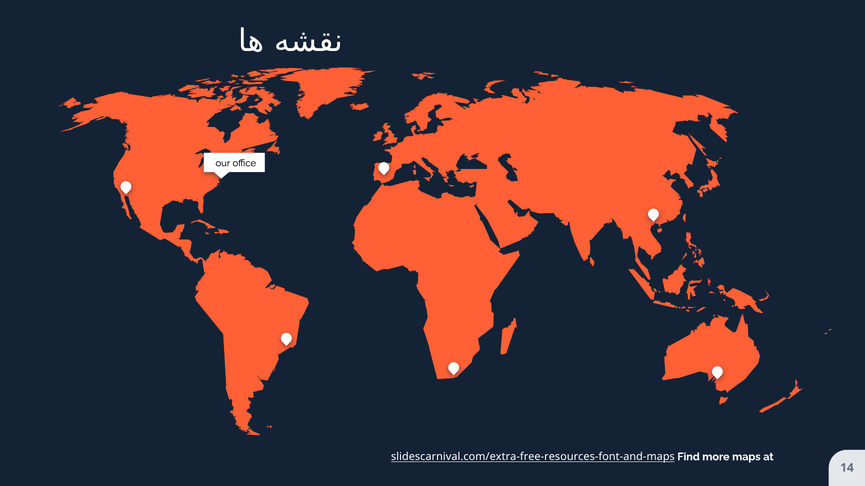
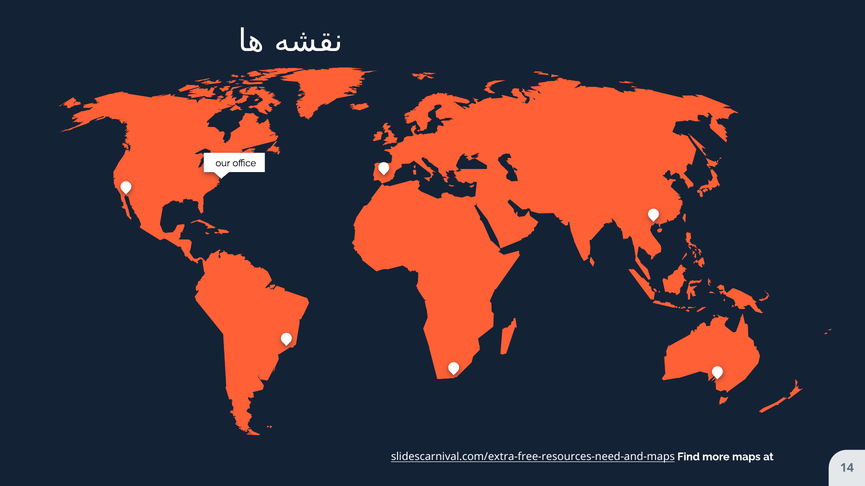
slidescarnival.com/extra-free-resources-font-and-maps: slidescarnival.com/extra-free-resources-font-and-maps -> slidescarnival.com/extra-free-resources-need-and-maps
